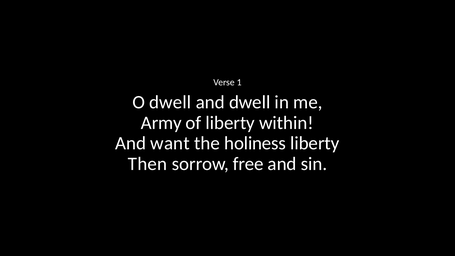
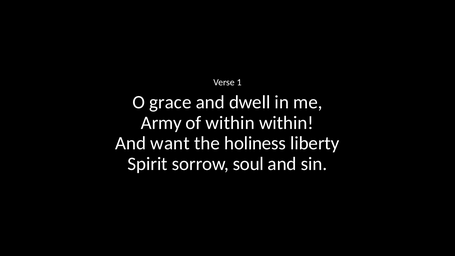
O dwell: dwell -> grace
of liberty: liberty -> within
Then: Then -> Spirit
free: free -> soul
